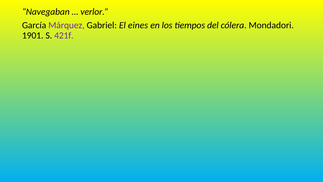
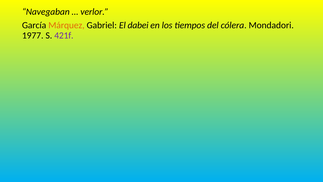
Márquez colour: purple -> orange
eines: eines -> dabei
1901: 1901 -> 1977
